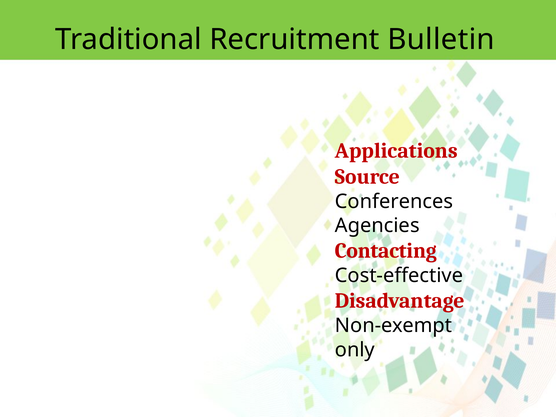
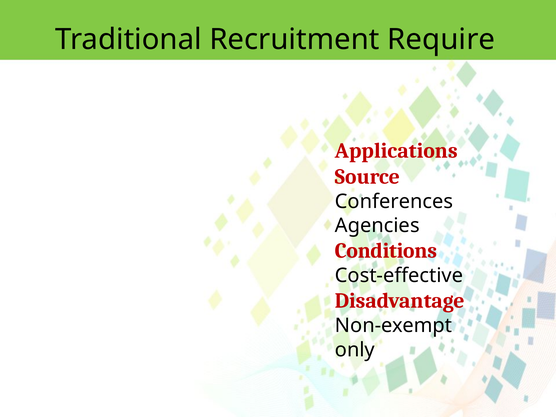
Bulletin: Bulletin -> Require
Contacting: Contacting -> Conditions
